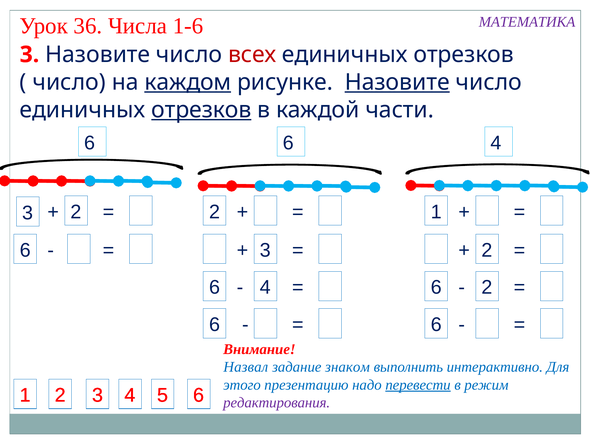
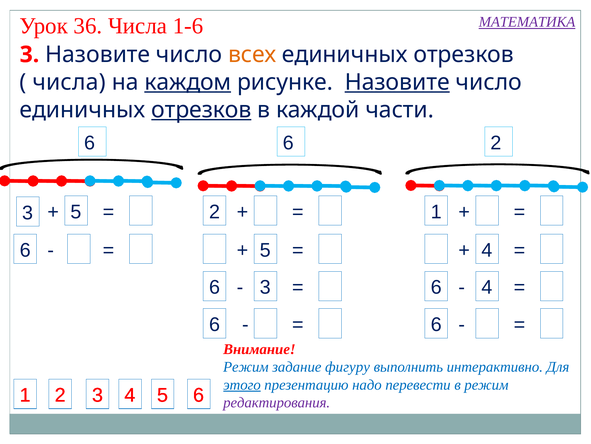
МАТЕМАТИКА underline: none -> present
всех colour: red -> orange
число at (69, 82): число -> числа
6 4: 4 -> 2
2 at (76, 212): 2 -> 5
3 at (265, 250): 3 -> 5
2 at (487, 250): 2 -> 4
4 at (265, 287): 4 -> 3
2 at (487, 287): 2 -> 4
Назвал at (246, 366): Назвал -> Режим
знаком: знаком -> фигуру
этого underline: none -> present
перевести underline: present -> none
